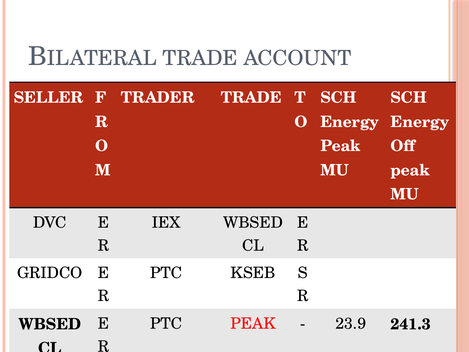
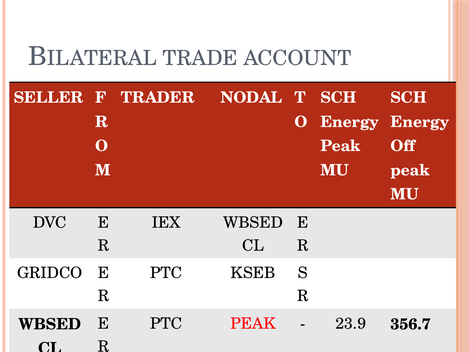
TRADER TRADE: TRADE -> NODAL
241.3: 241.3 -> 356.7
